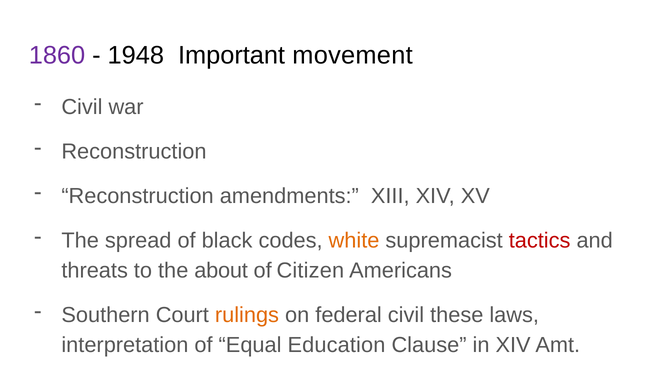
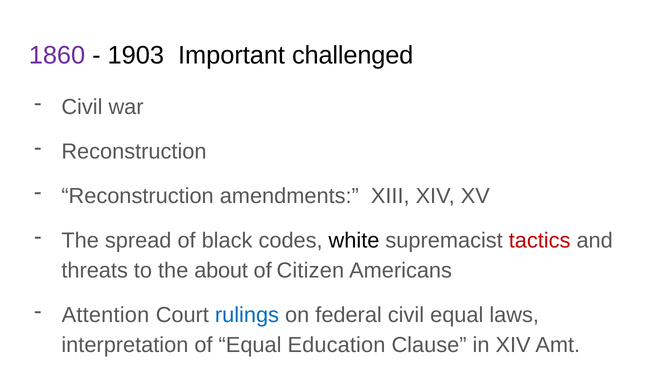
1948: 1948 -> 1903
movement: movement -> challenged
white colour: orange -> black
Southern: Southern -> Attention
rulings colour: orange -> blue
civil these: these -> equal
